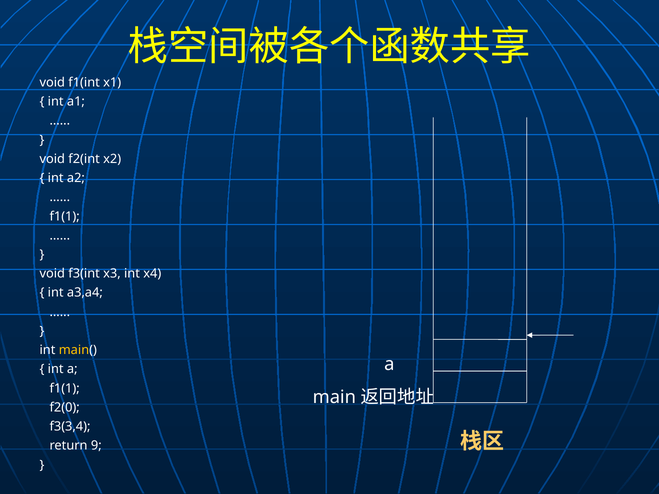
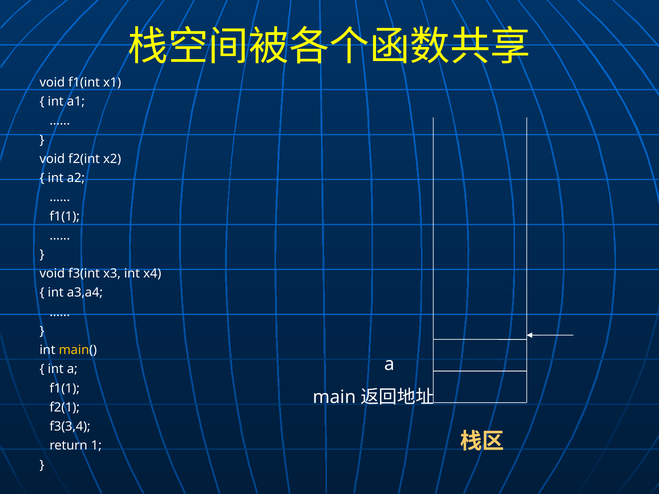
f2(0: f2(0 -> f2(1
9: 9 -> 1
